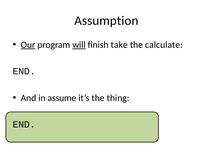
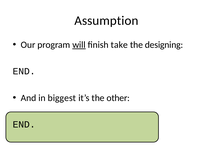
Our underline: present -> none
calculate: calculate -> designing
assume: assume -> biggest
thing: thing -> other
